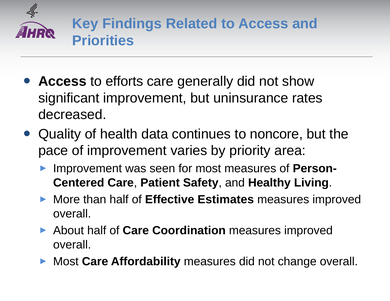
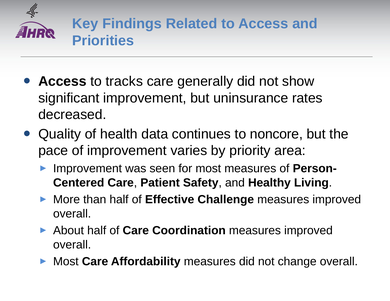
efforts: efforts -> tracks
Estimates: Estimates -> Challenge
